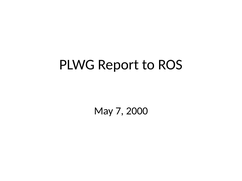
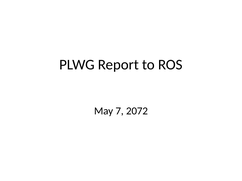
2000: 2000 -> 2072
